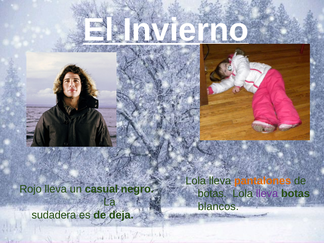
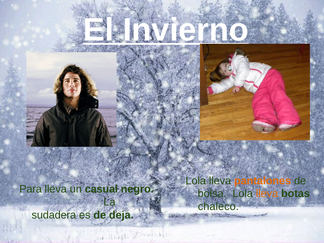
Rojo: Rojo -> Para
botas at (212, 194): botas -> bolsa
lleva at (267, 194) colour: purple -> orange
blancos: blancos -> chaleco
